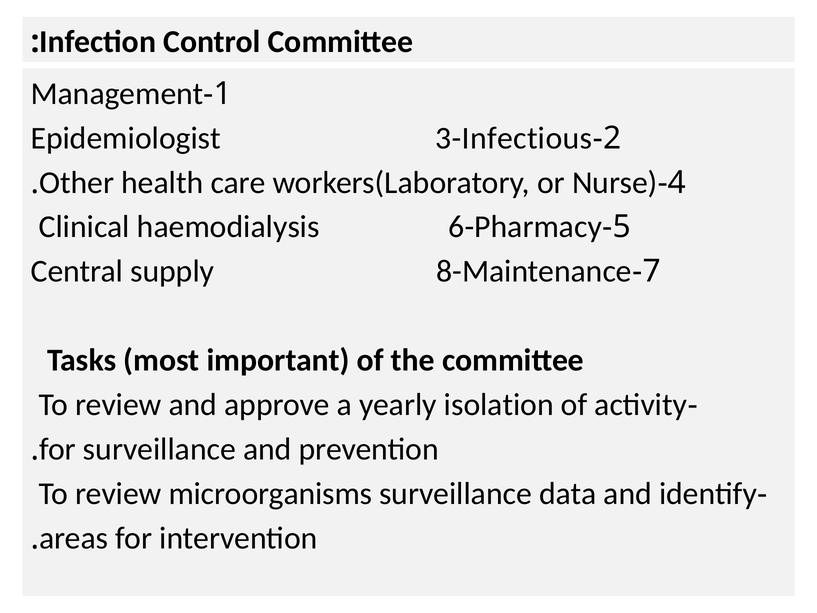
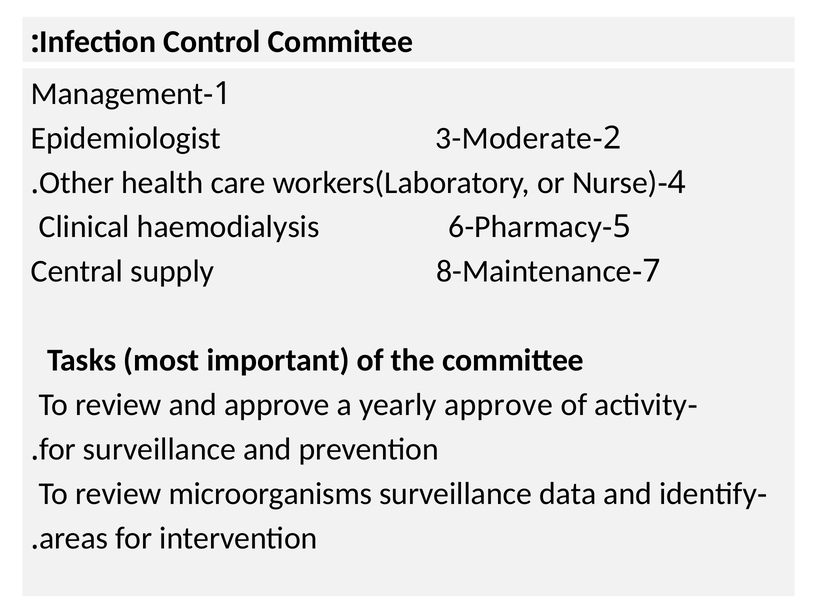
3-Infectious: 3-Infectious -> 3-Moderate
yearly isolation: isolation -> approve
